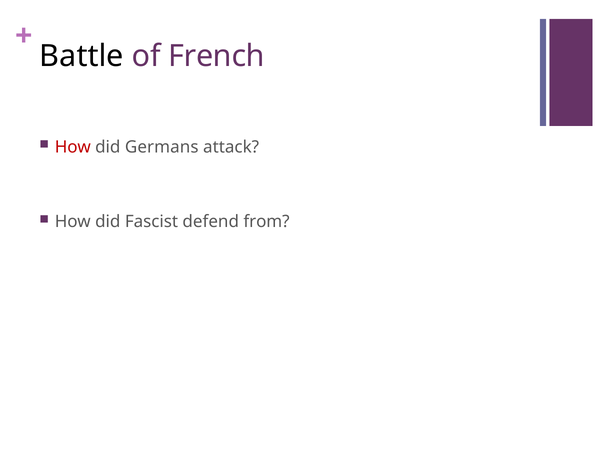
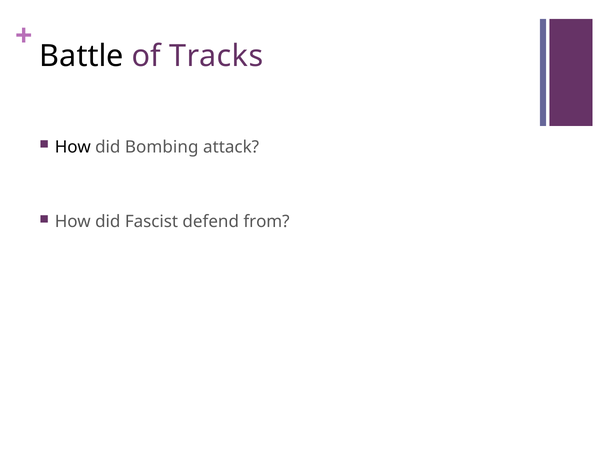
French: French -> Tracks
How at (73, 147) colour: red -> black
Germans: Germans -> Bombing
